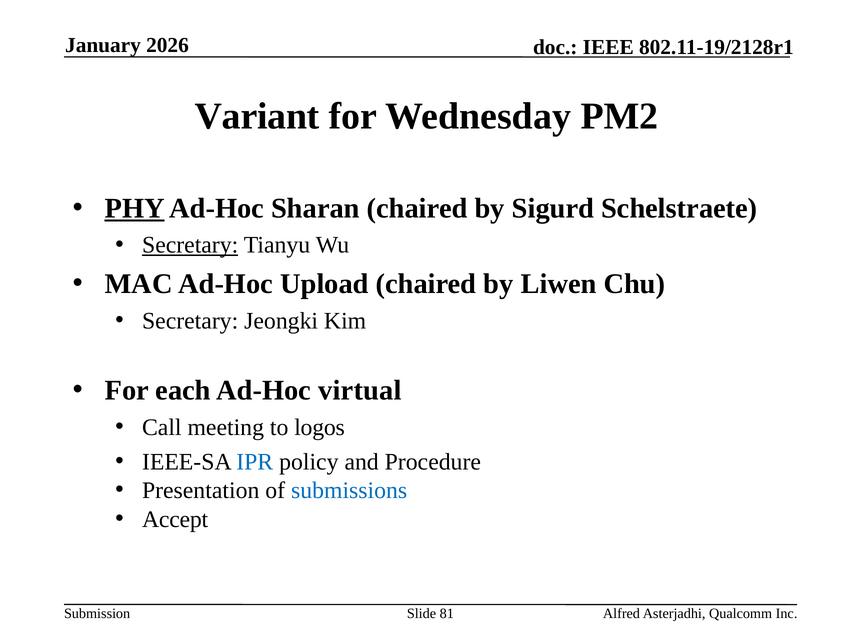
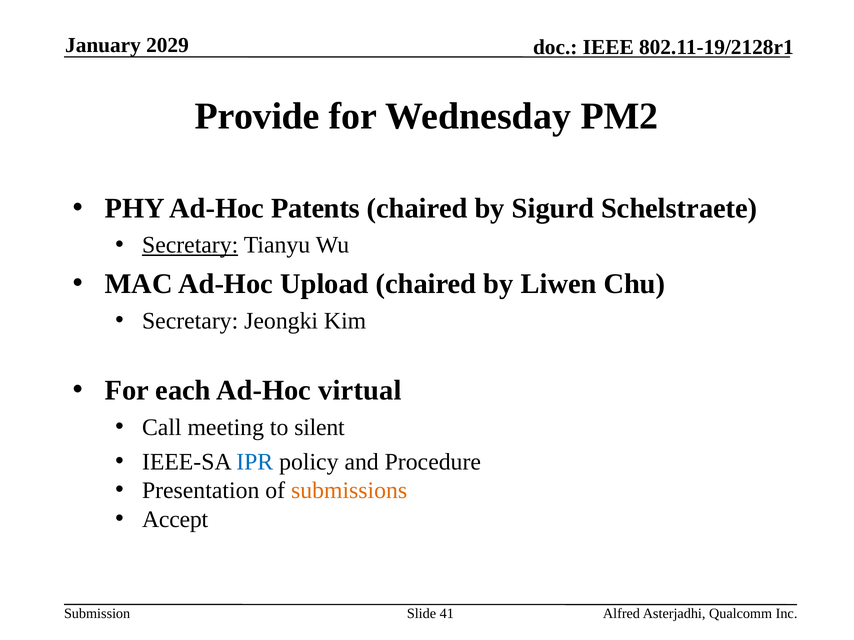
2026: 2026 -> 2029
Variant: Variant -> Provide
PHY underline: present -> none
Sharan: Sharan -> Patents
logos: logos -> silent
submissions colour: blue -> orange
81: 81 -> 41
